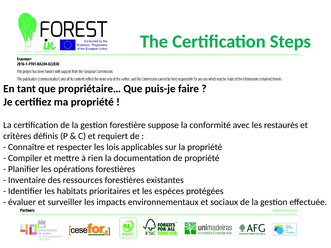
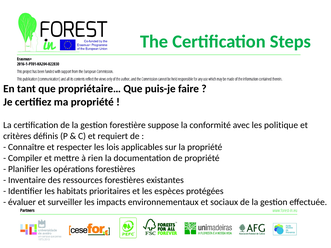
restaurés: restaurés -> politique
